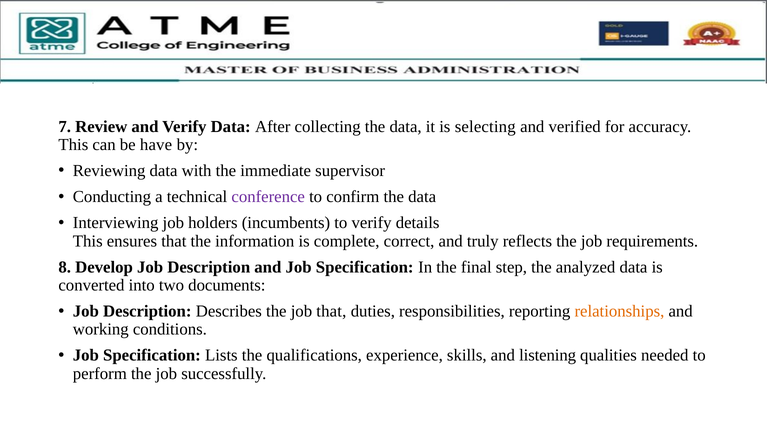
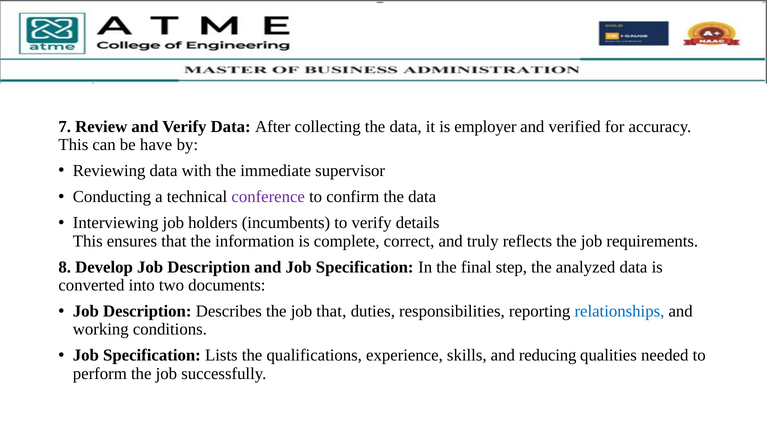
selecting: selecting -> employer
relationships colour: orange -> blue
listening: listening -> reducing
